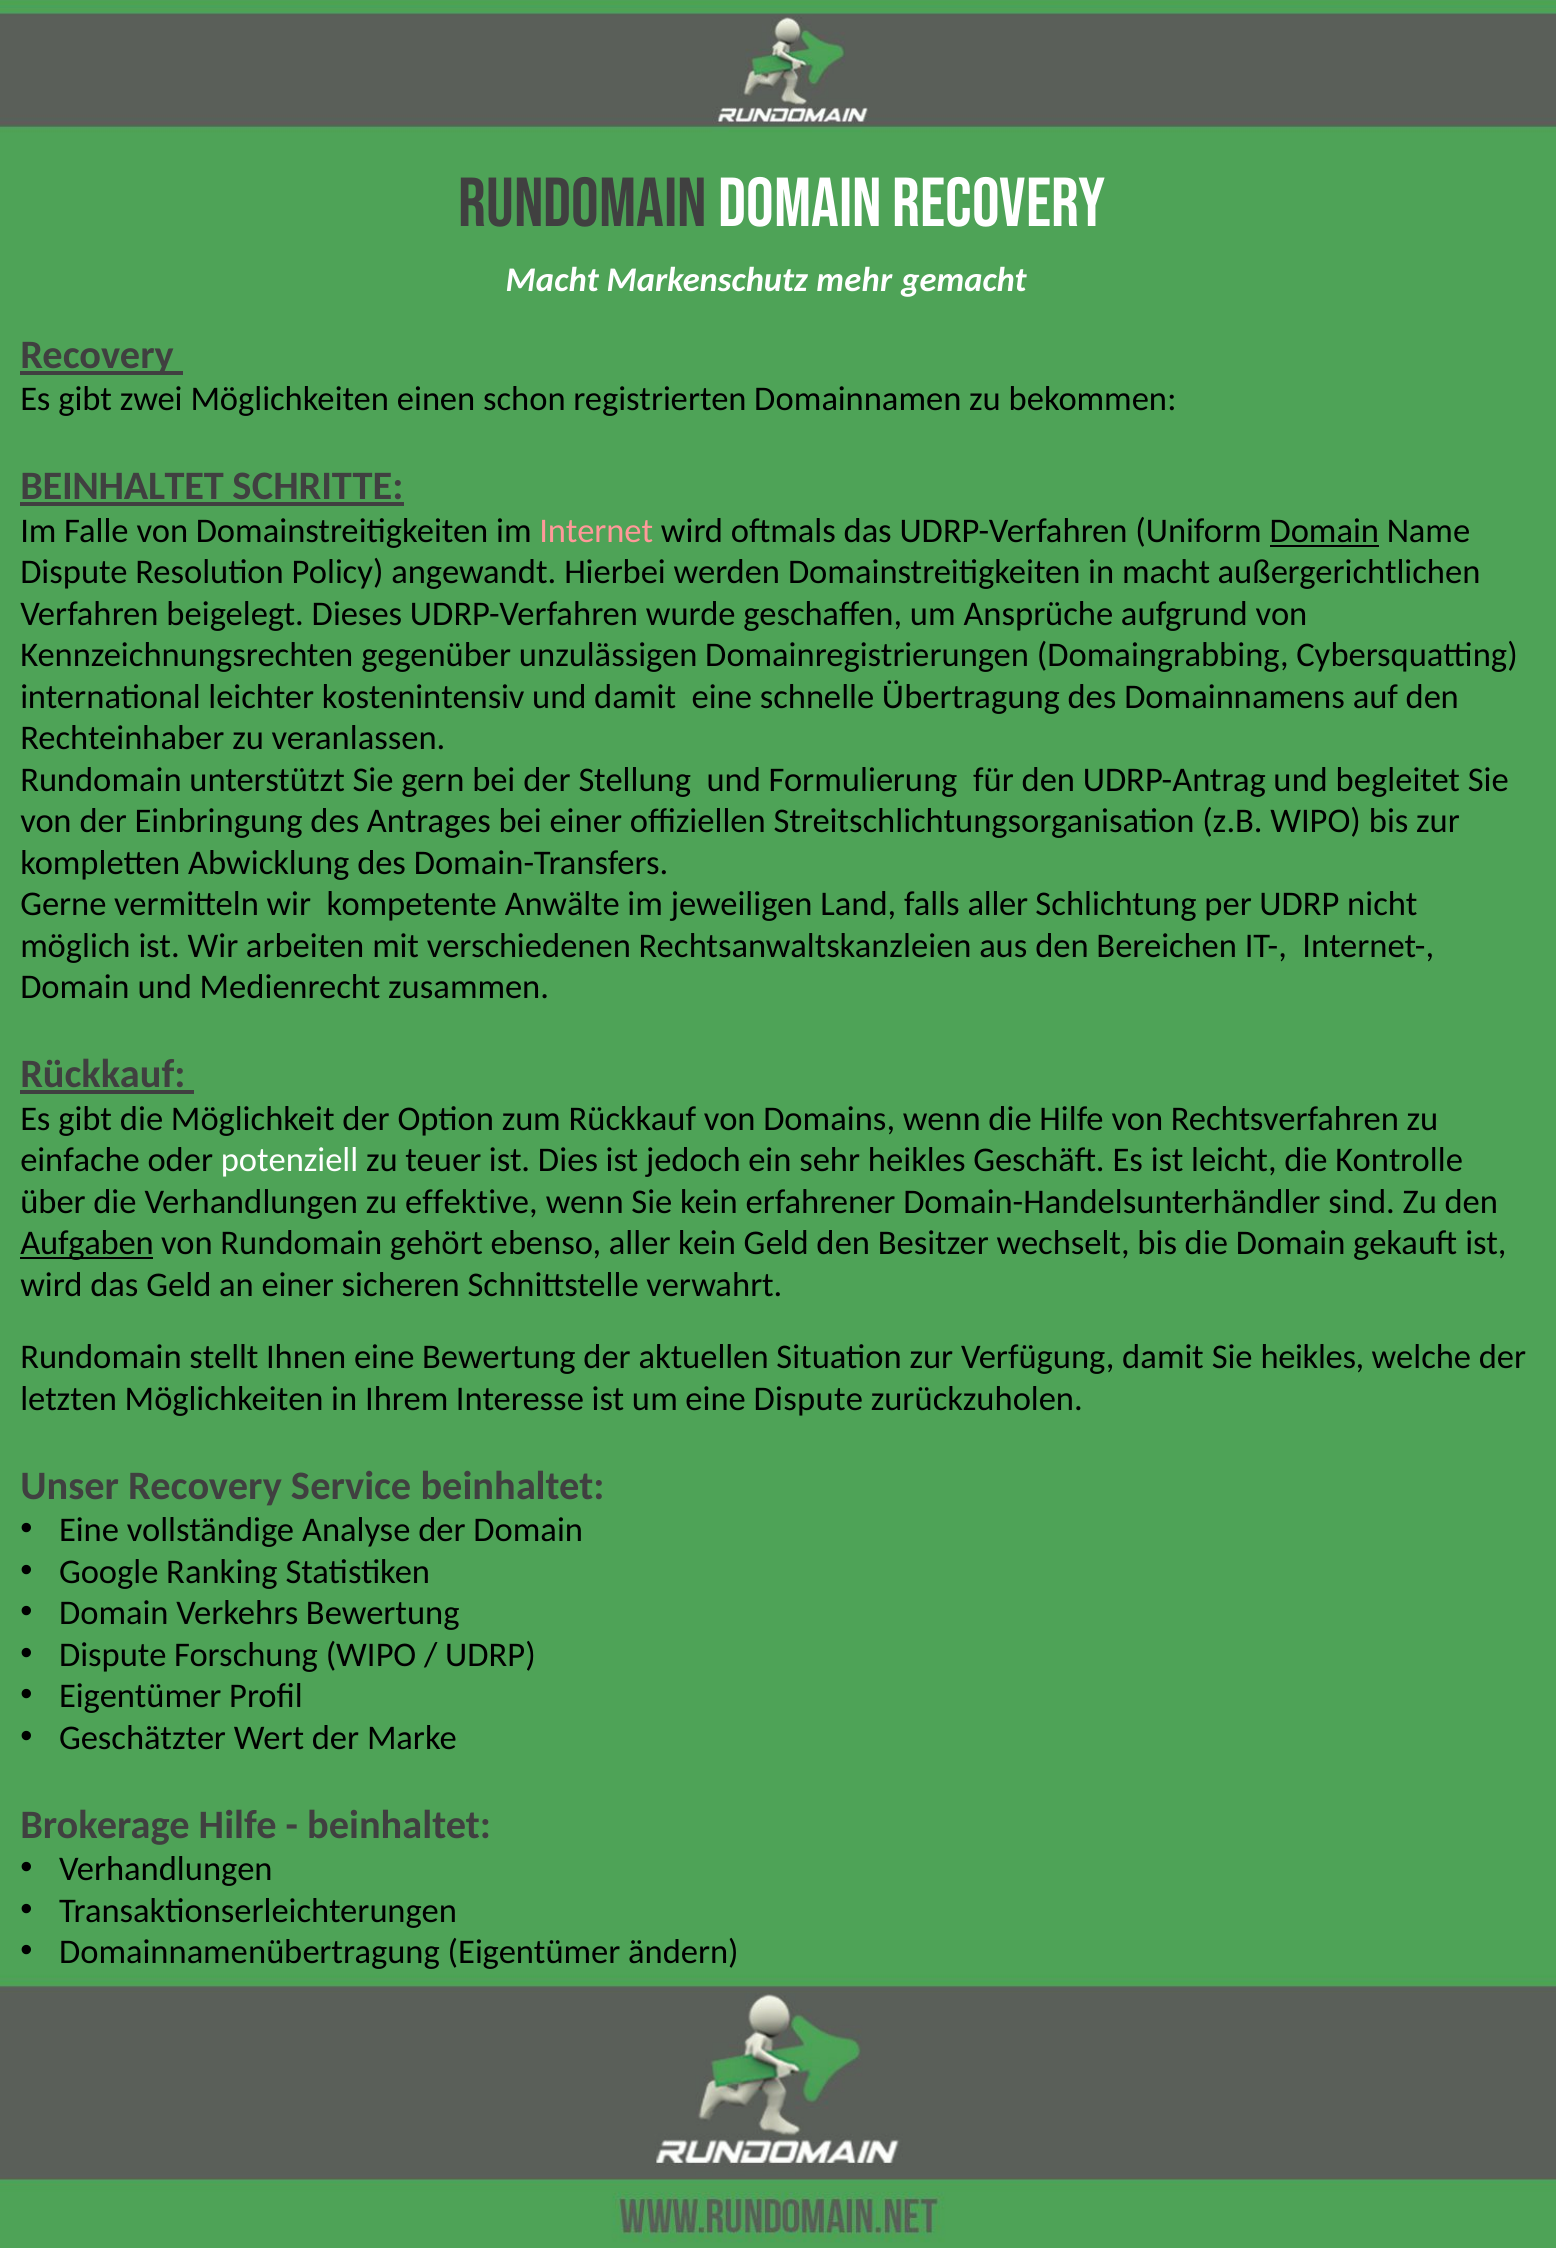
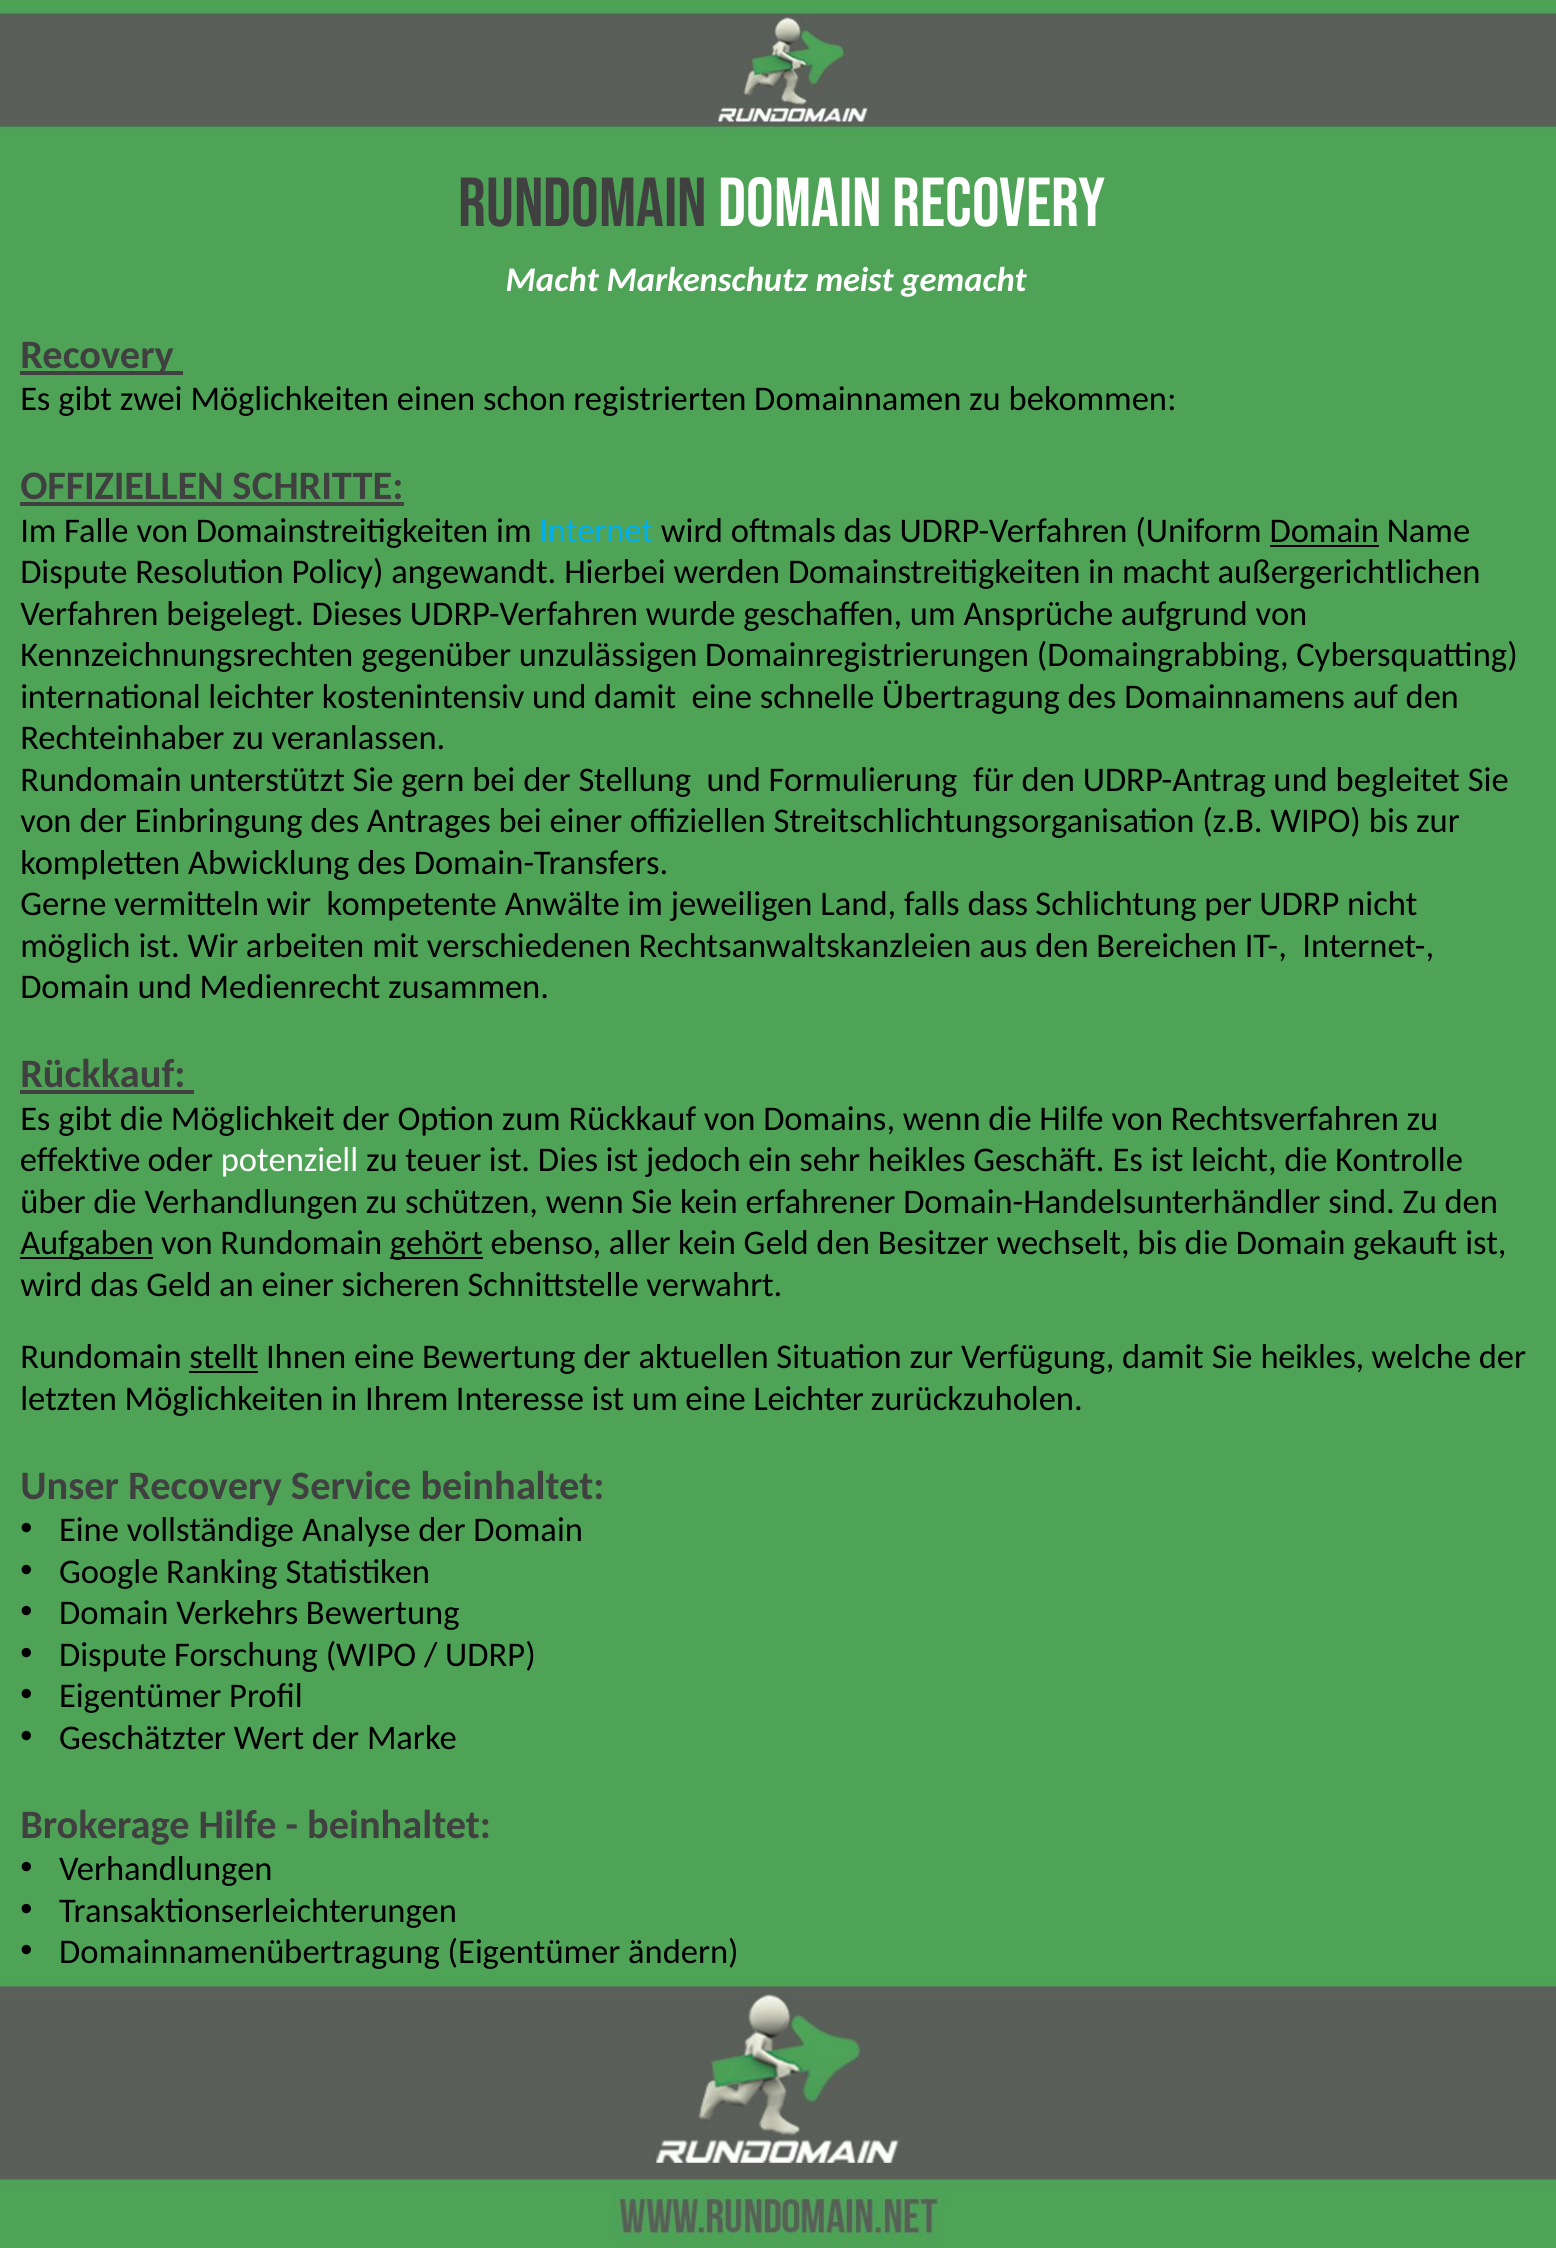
mehr: mehr -> meist
BEINHALTET at (122, 486): BEINHALTET -> OFFIZIELLEN
Internet colour: pink -> light blue
falls aller: aller -> dass
einfache: einfache -> effektive
effektive: effektive -> schützen
gehört underline: none -> present
stellt underline: none -> present
eine Dispute: Dispute -> Leichter
